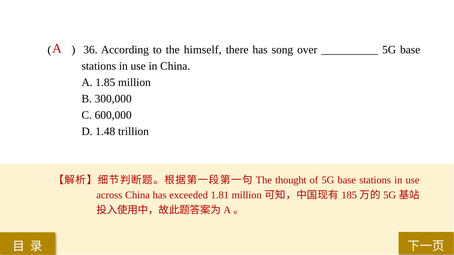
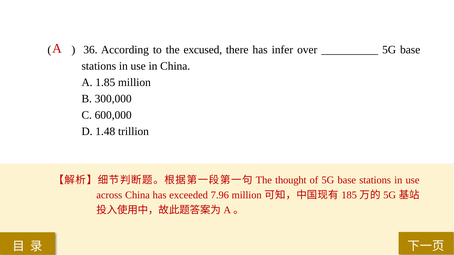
himself: himself -> excused
song: song -> infer
1.81: 1.81 -> 7.96
